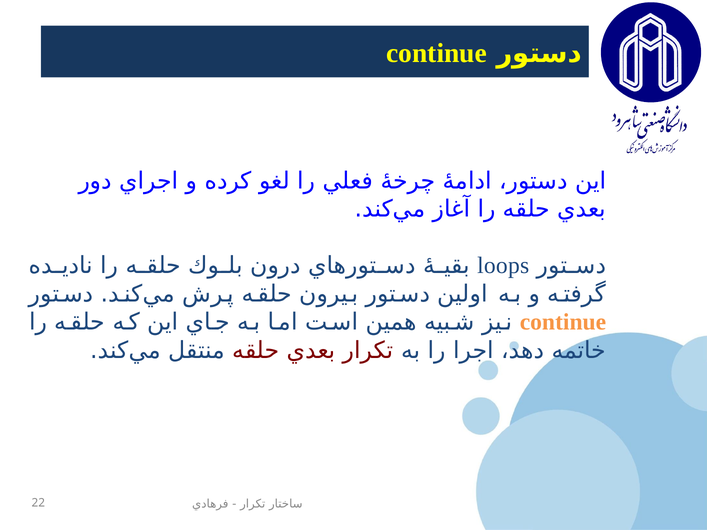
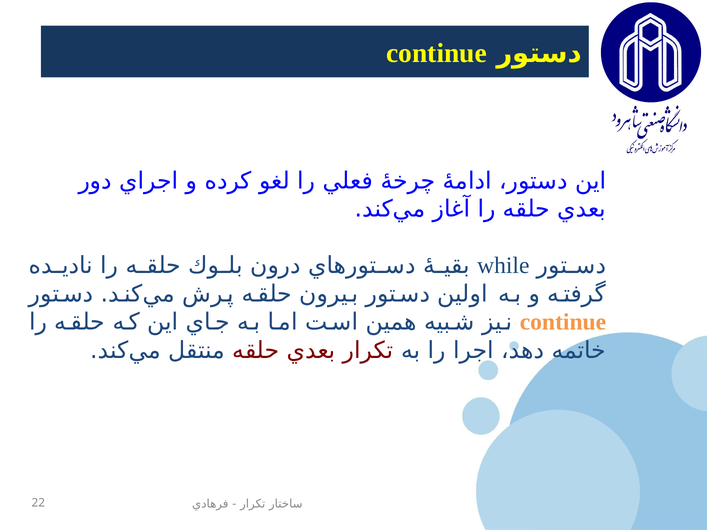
loops: loops -> while
